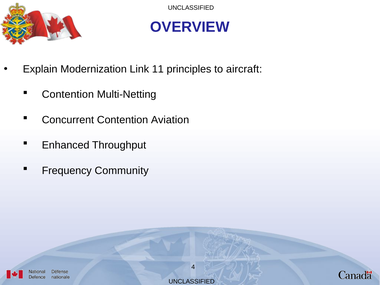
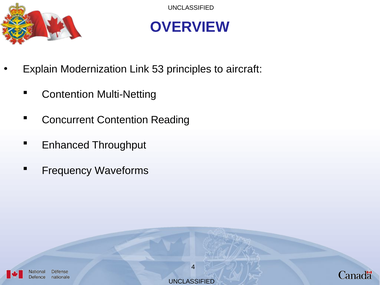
11: 11 -> 53
Aviation: Aviation -> Reading
Community: Community -> Waveforms
